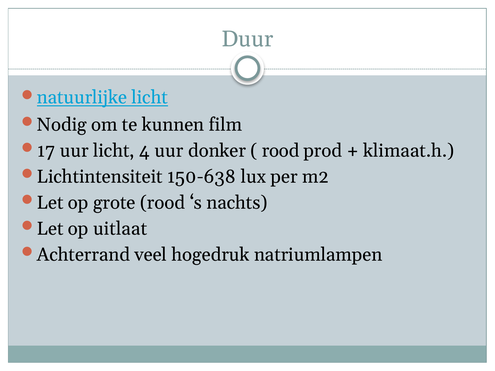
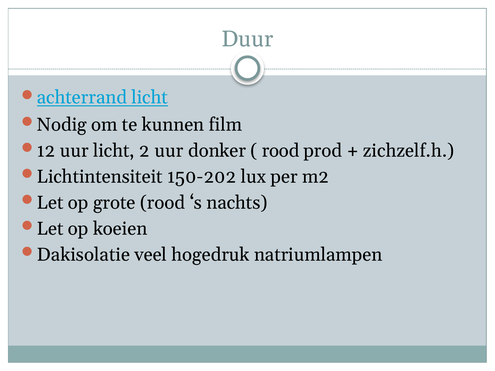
natuurlijke: natuurlijke -> achterrand
17: 17 -> 12
4: 4 -> 2
klimaat.h: klimaat.h -> zichzelf.h
150-638: 150-638 -> 150-202
uitlaat: uitlaat -> koeien
Achterrand: Achterrand -> Dakisolatie
